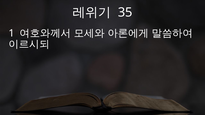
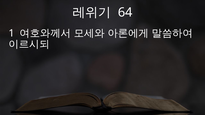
35: 35 -> 64
